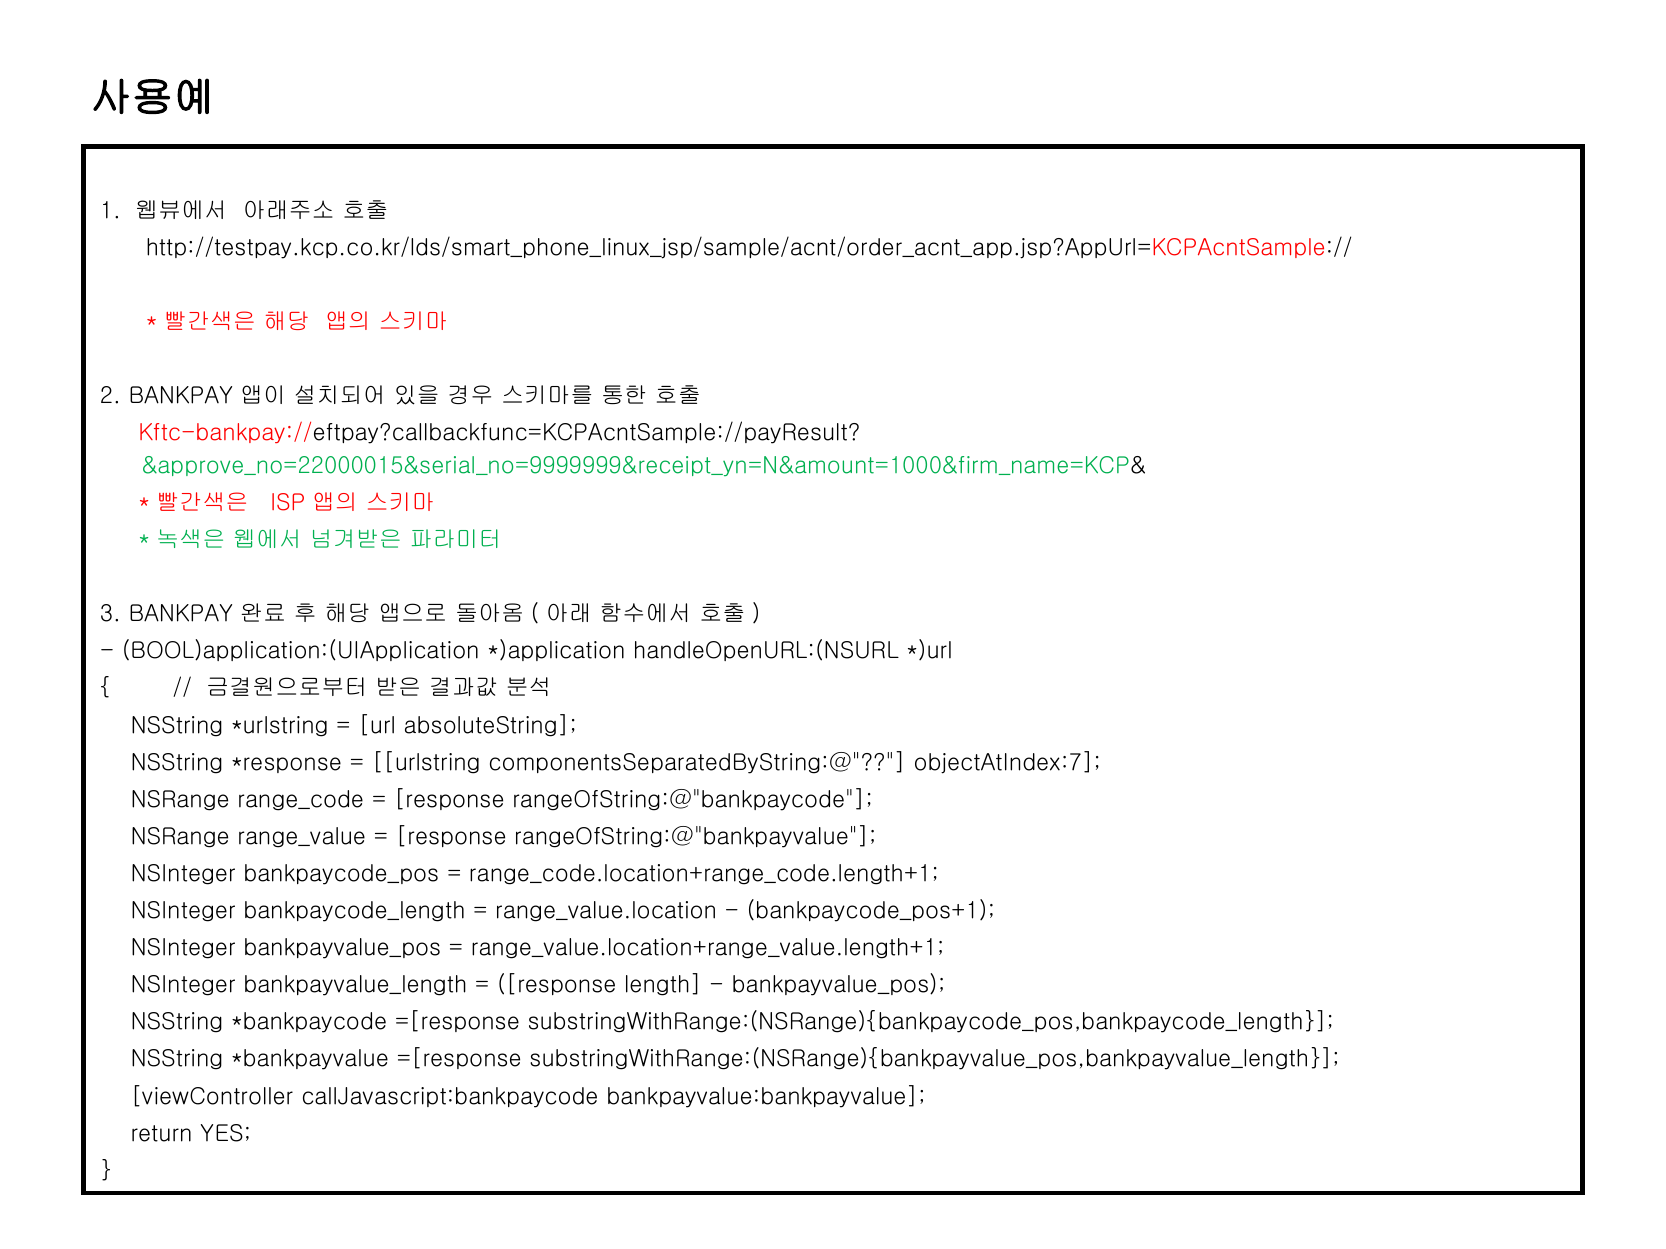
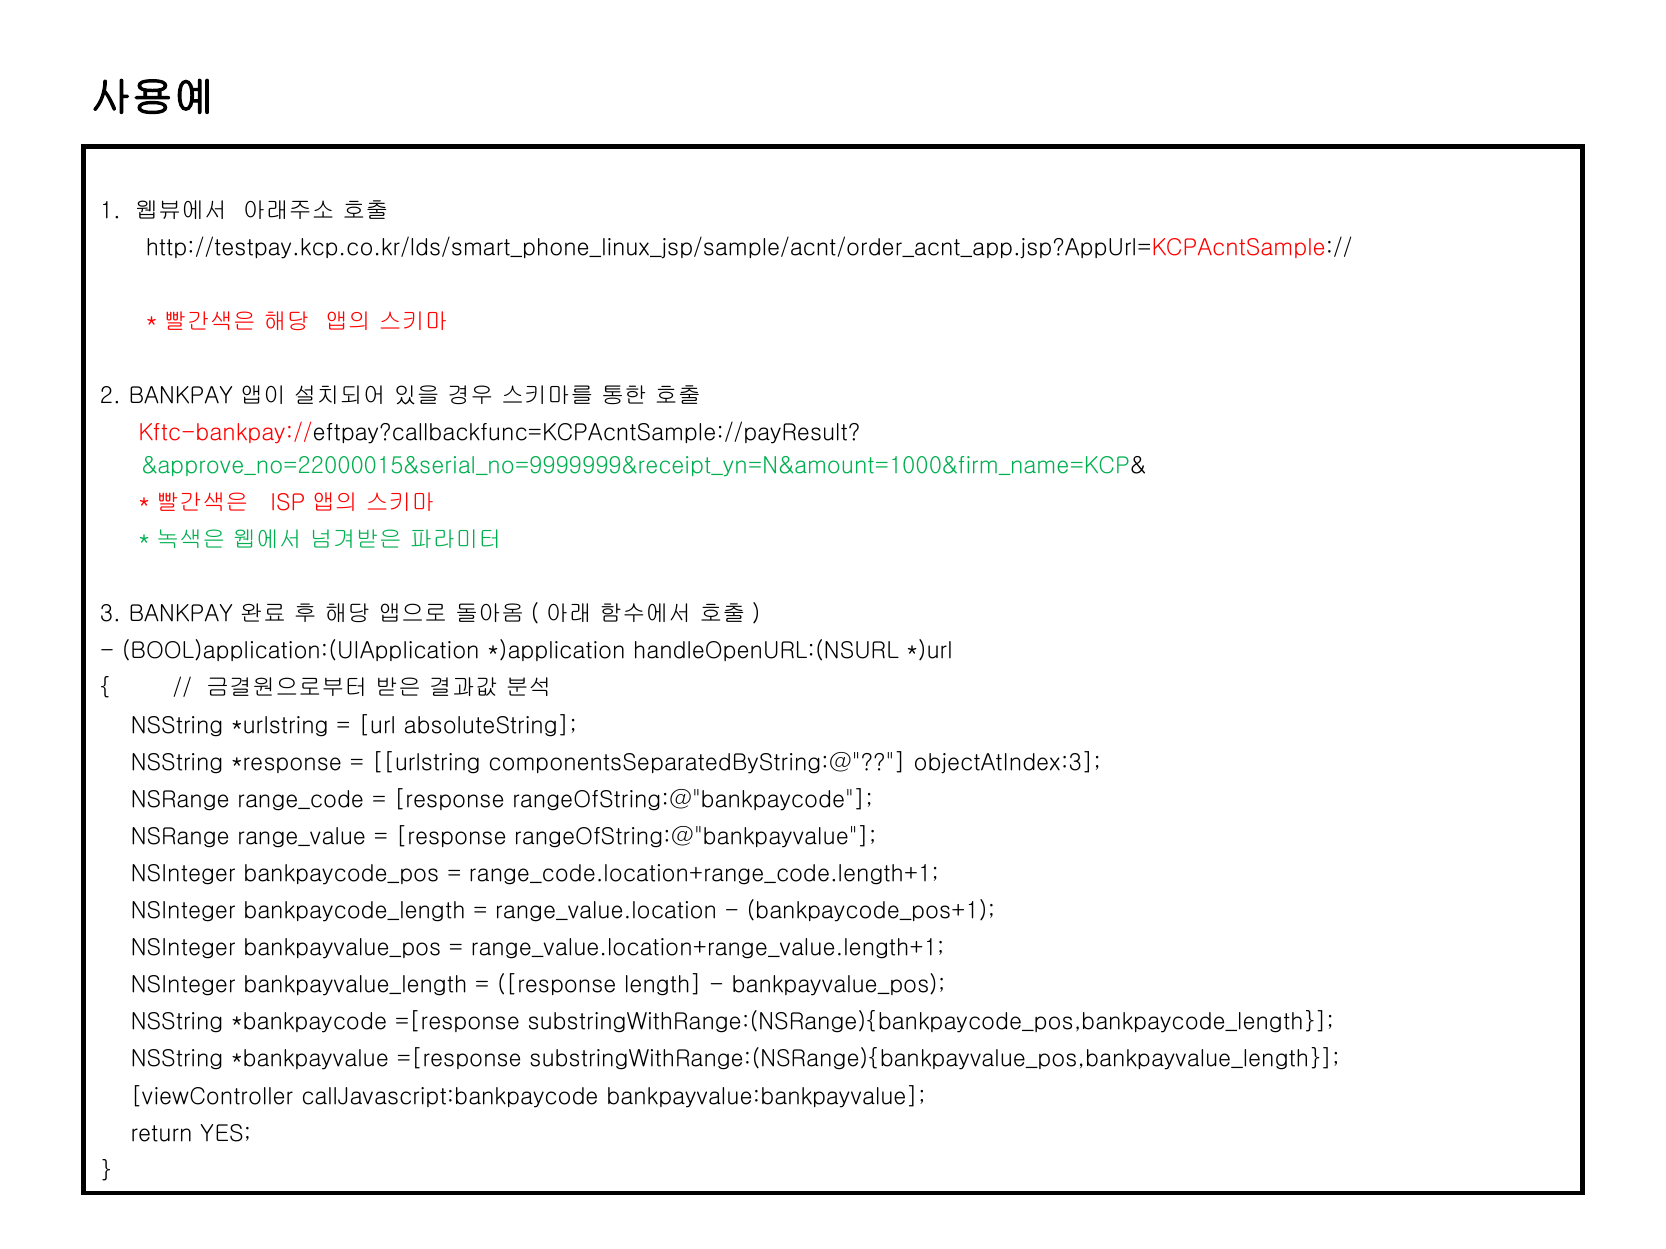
objectAtIndex:7: objectAtIndex:7 -> objectAtIndex:3
